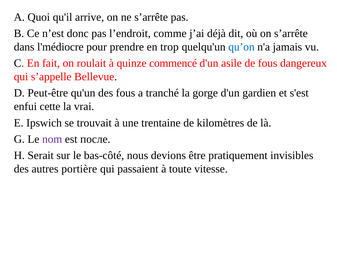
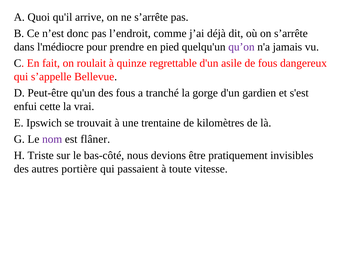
trop: trop -> pied
qu’on colour: blue -> purple
commencé: commencé -> regrettable
после: после -> flâner
Serait: Serait -> Triste
